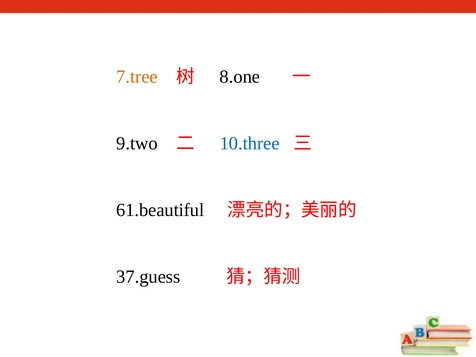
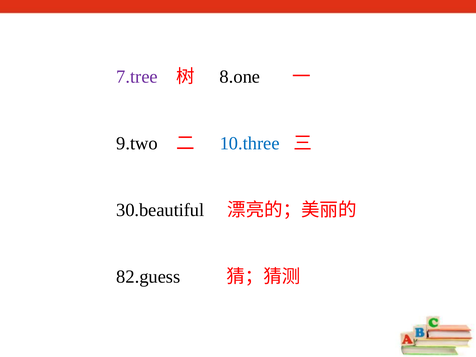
7.tree colour: orange -> purple
61.beautiful: 61.beautiful -> 30.beautiful
37.guess: 37.guess -> 82.guess
